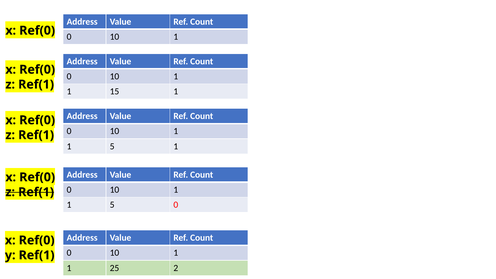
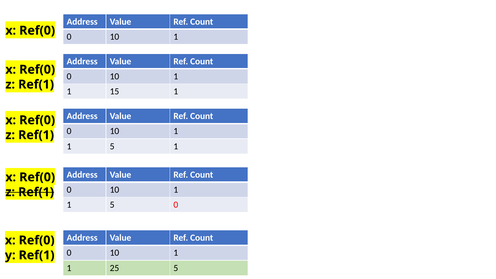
25 2: 2 -> 5
